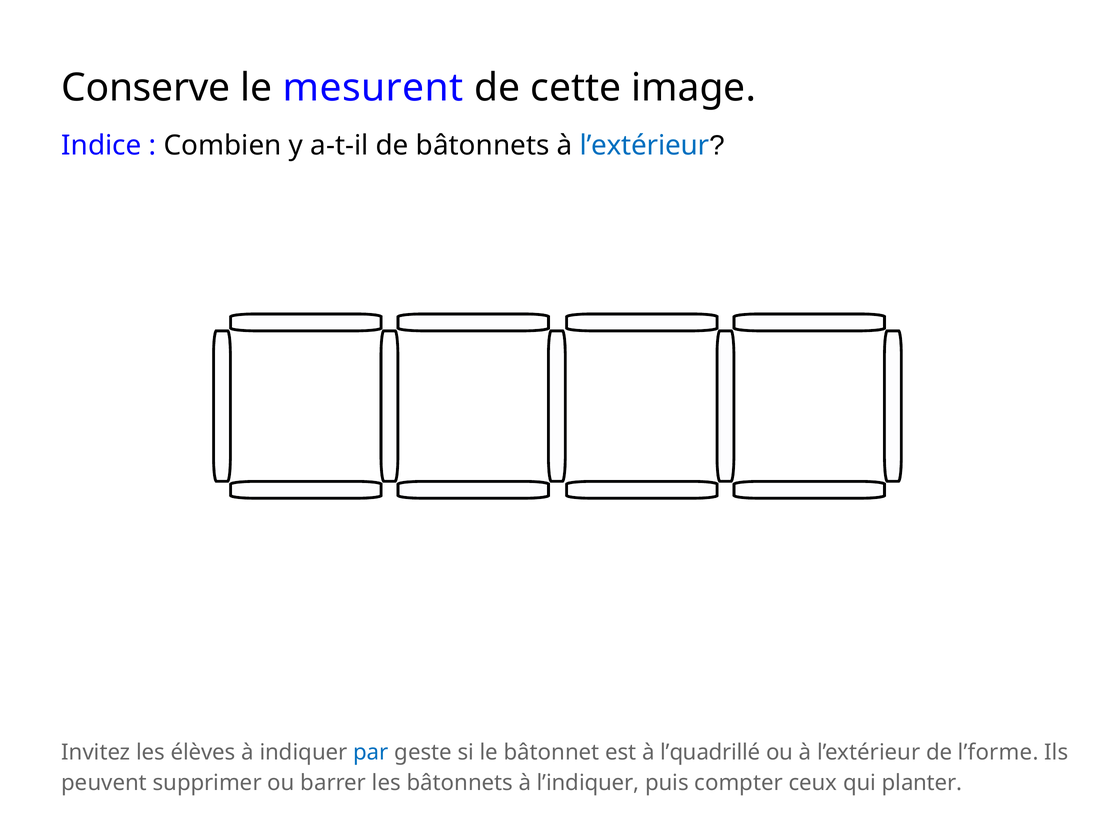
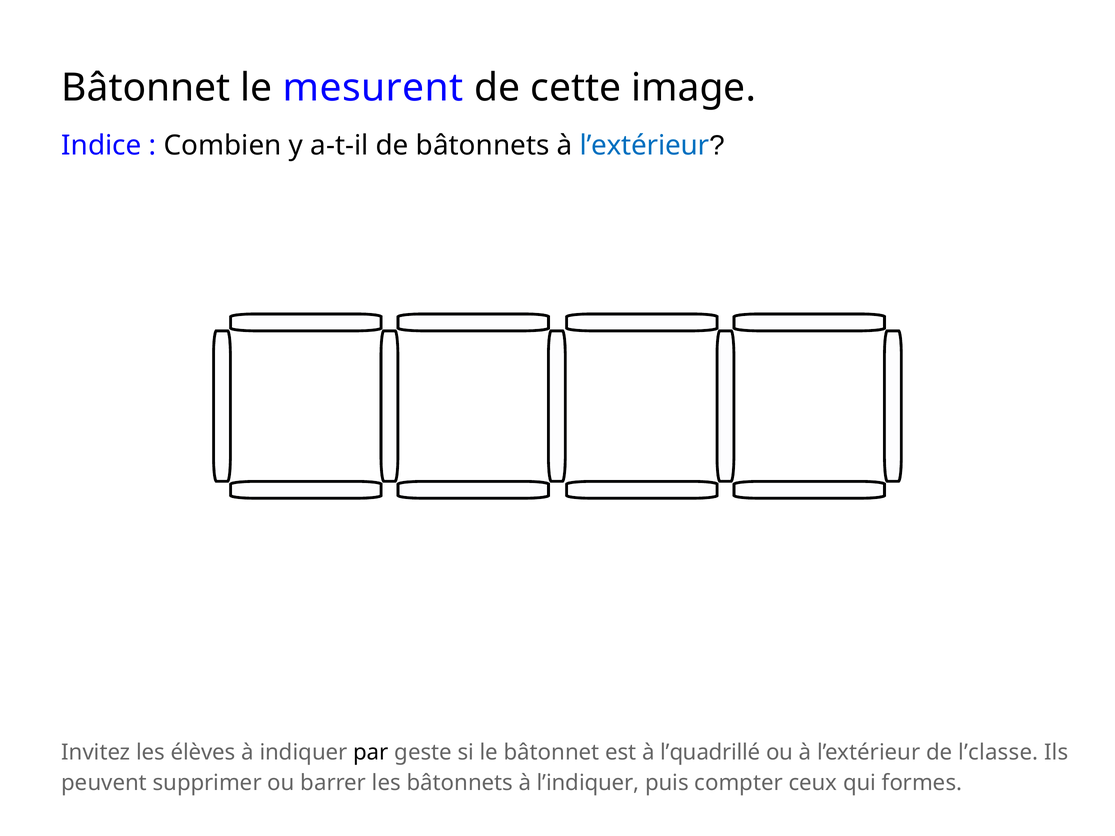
Conserve at (146, 88): Conserve -> Bâtonnet
par colour: blue -> black
l’forme: l’forme -> l’classe
planter: planter -> formes
